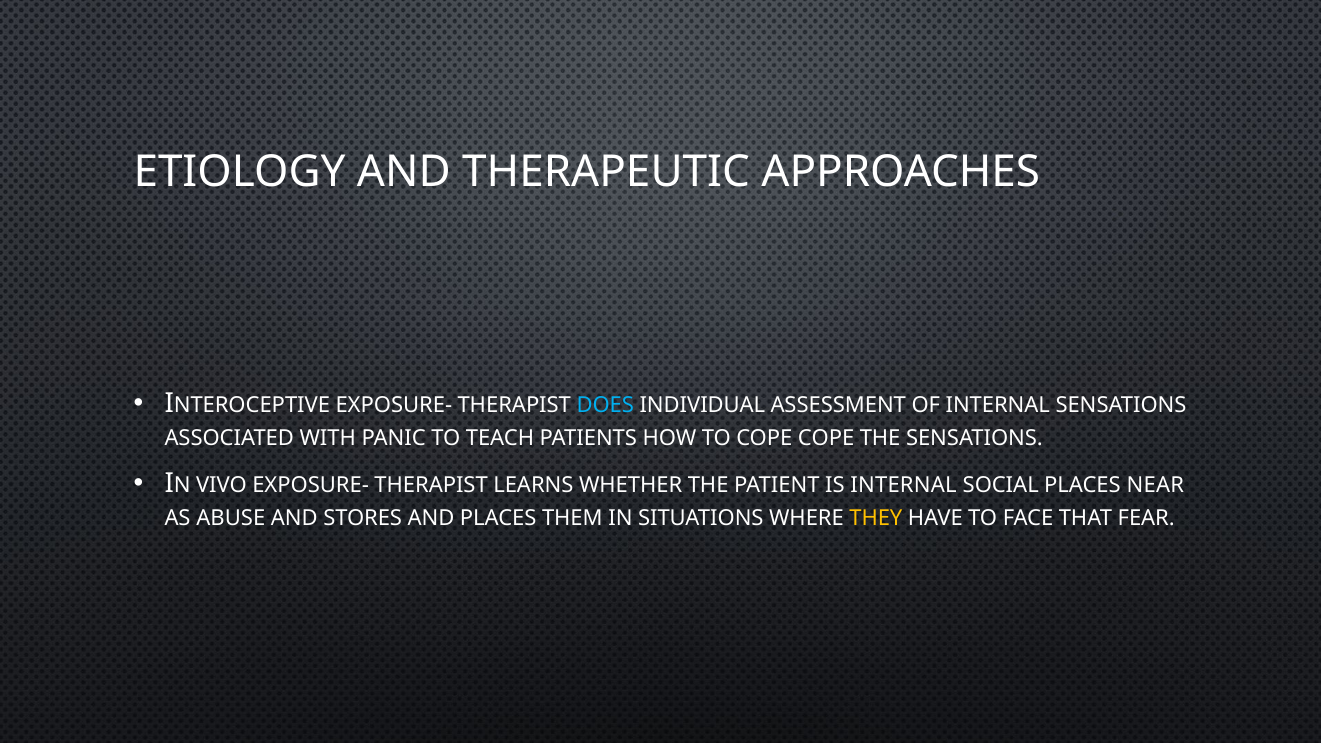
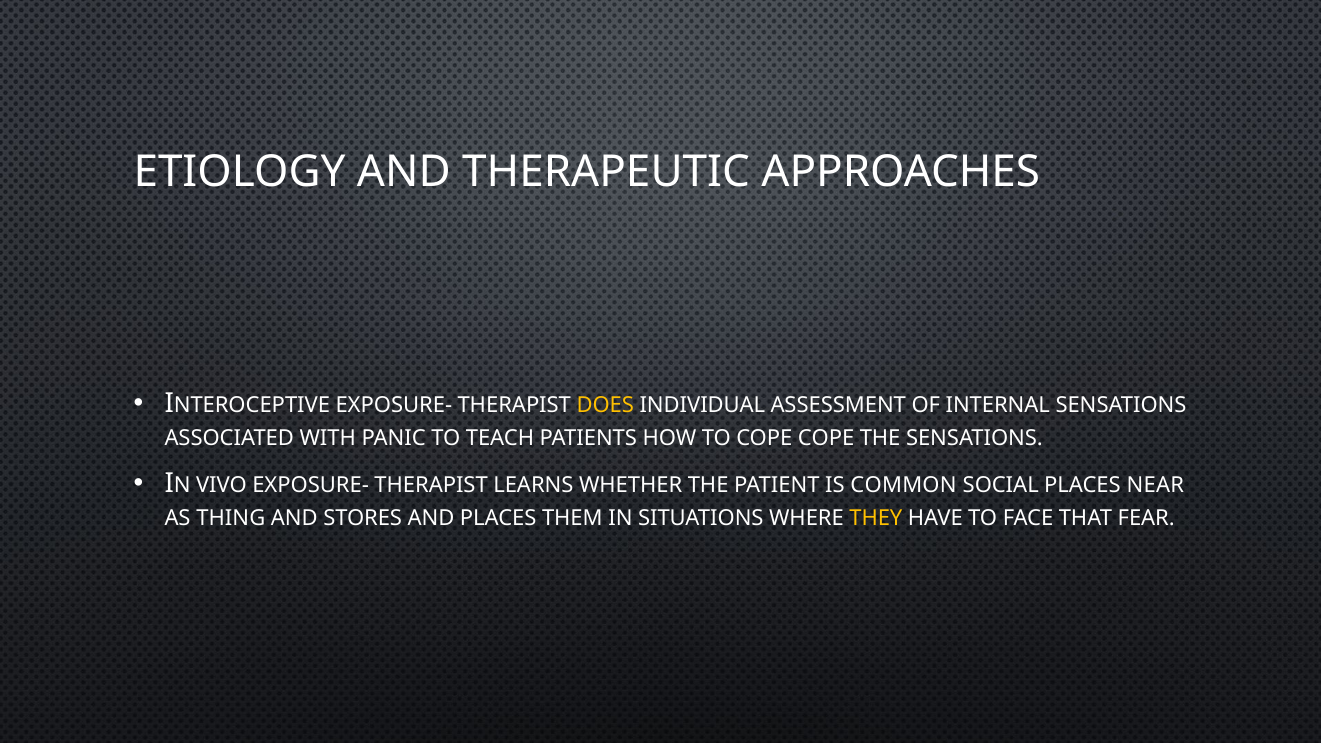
DOES colour: light blue -> yellow
IS INTERNAL: INTERNAL -> COMMON
ABUSE: ABUSE -> THING
